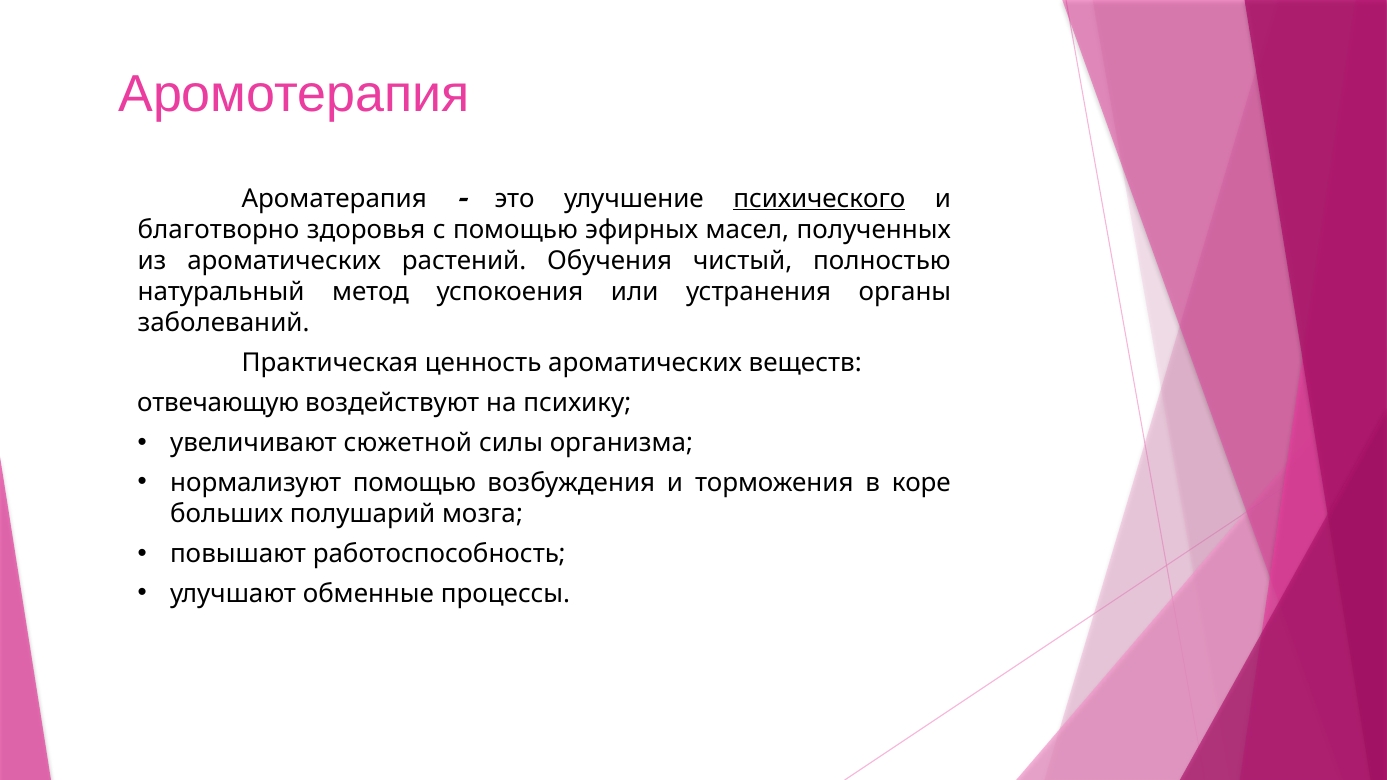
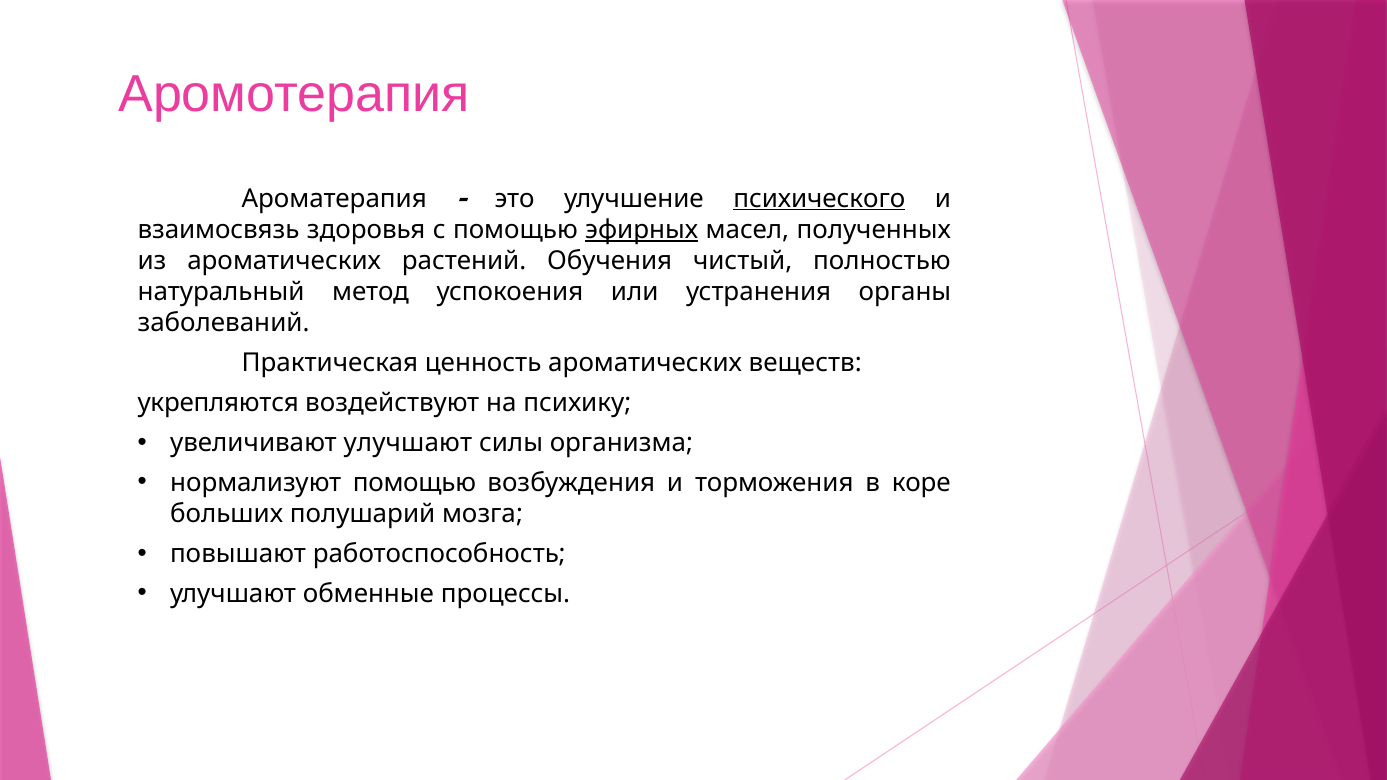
благотворно: благотворно -> взаимосвязь
эфирных underline: none -> present
отвечающую: отвечающую -> укрепляются
увеличивают сюжетной: сюжетной -> улучшают
